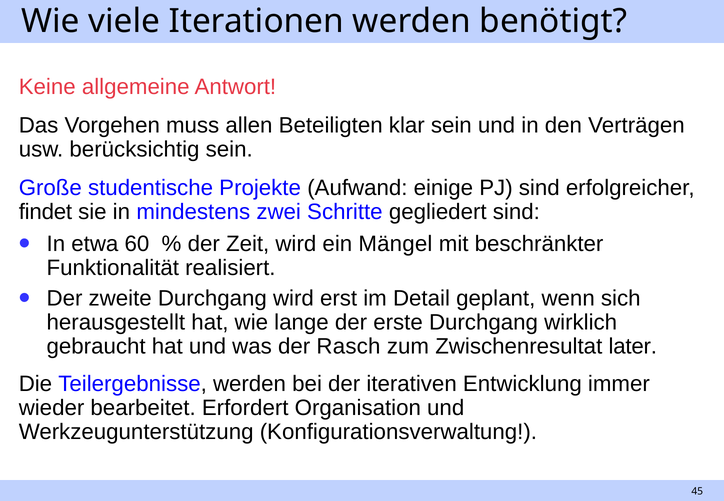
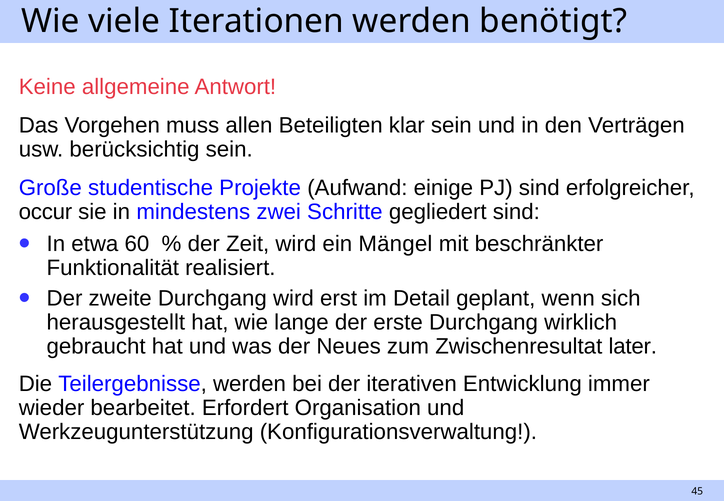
findet: findet -> occur
Rasch: Rasch -> Neues
